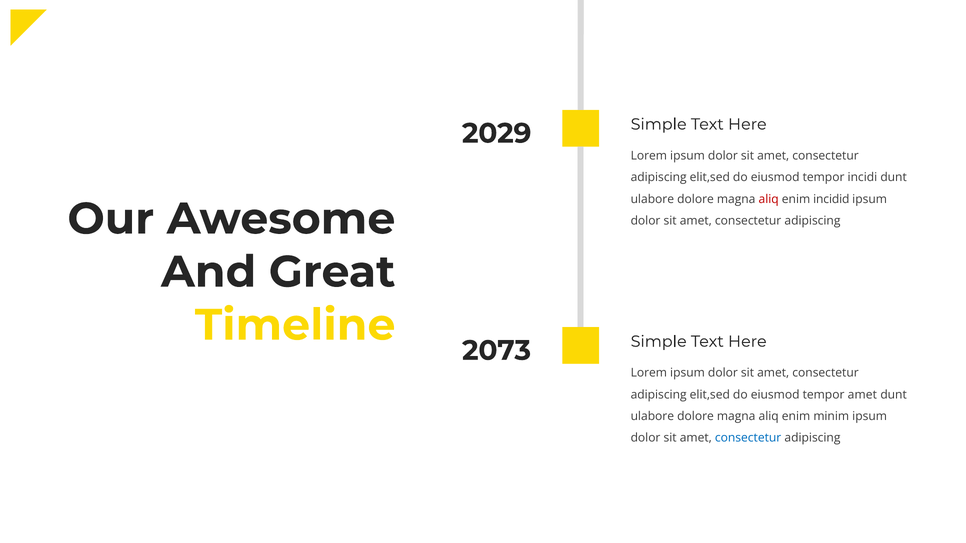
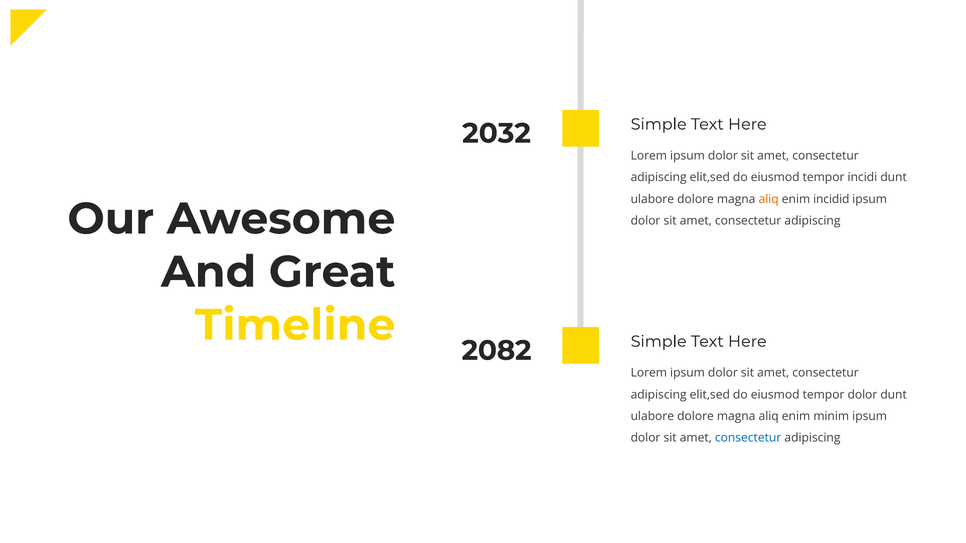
2029: 2029 -> 2032
aliq at (769, 199) colour: red -> orange
2073: 2073 -> 2082
tempor amet: amet -> dolor
